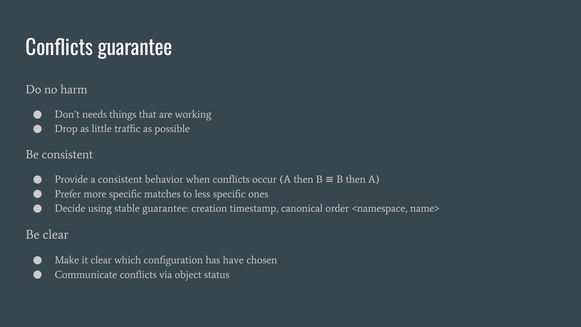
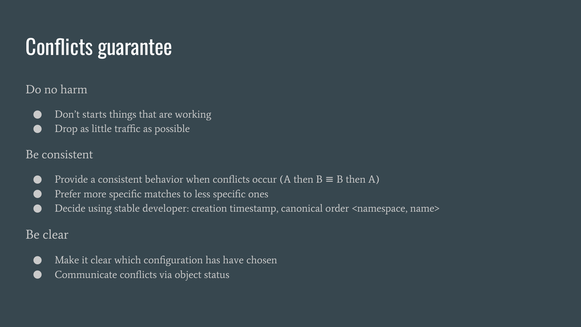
needs: needs -> starts
stable guarantee: guarantee -> developer
